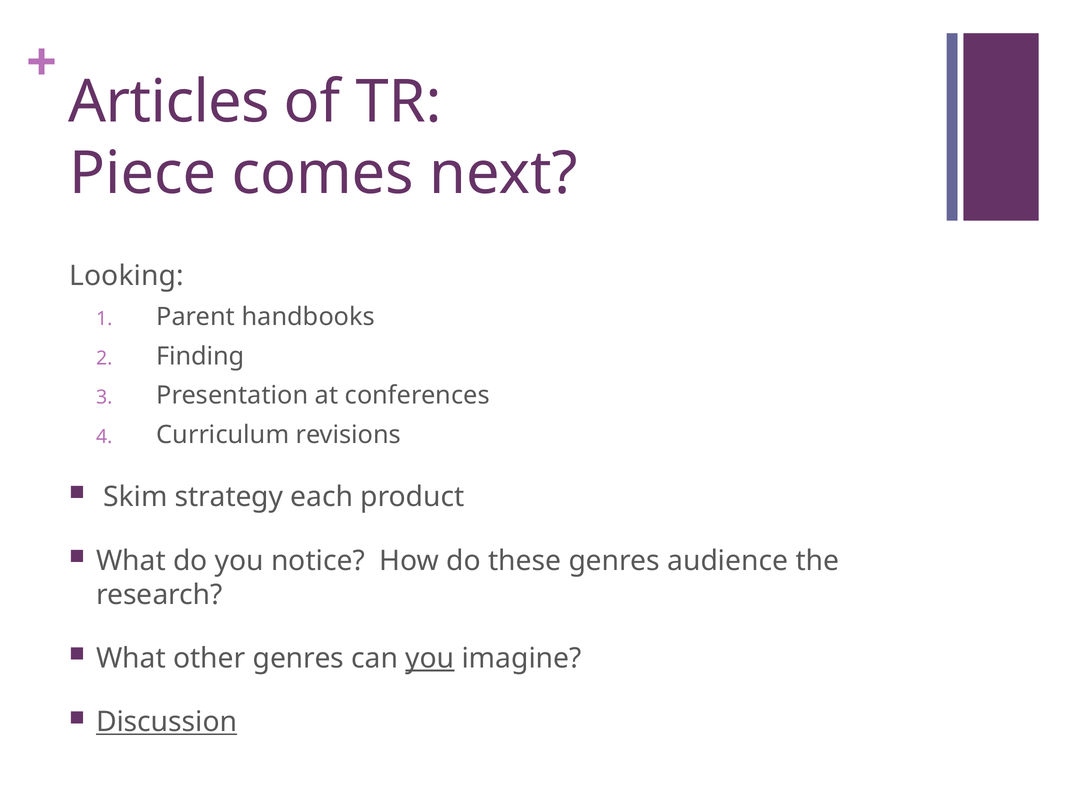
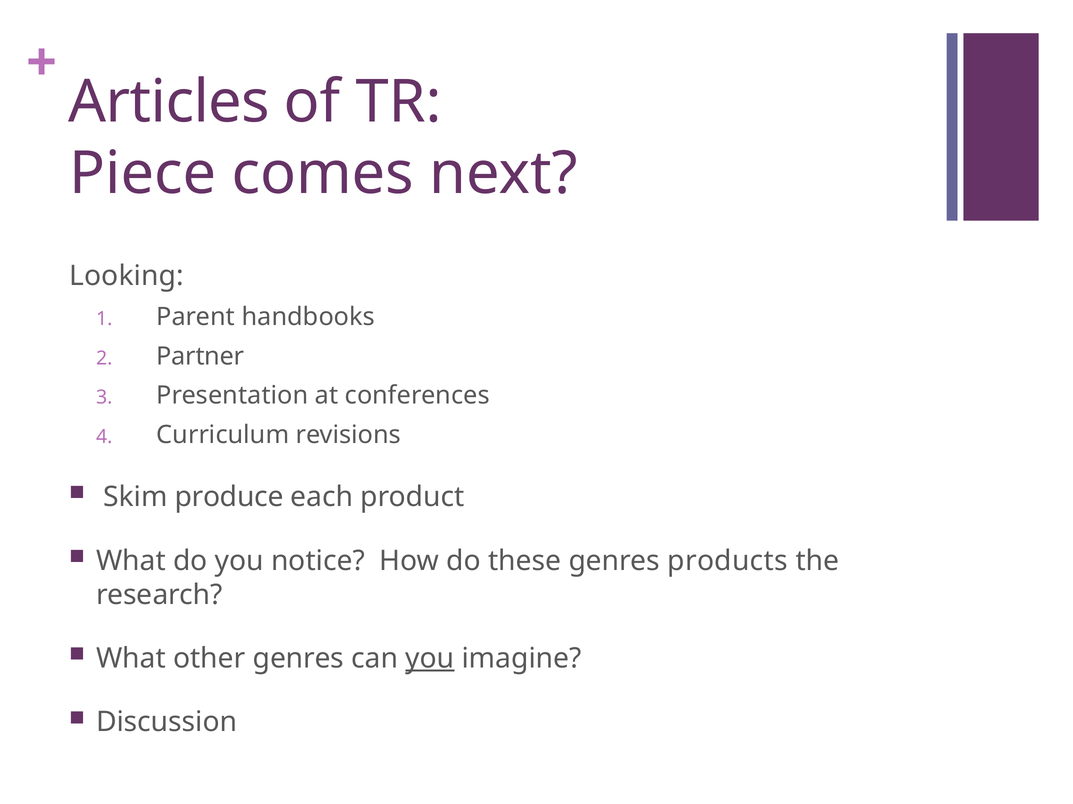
Finding: Finding -> Partner
strategy: strategy -> produce
audience: audience -> products
Discussion underline: present -> none
